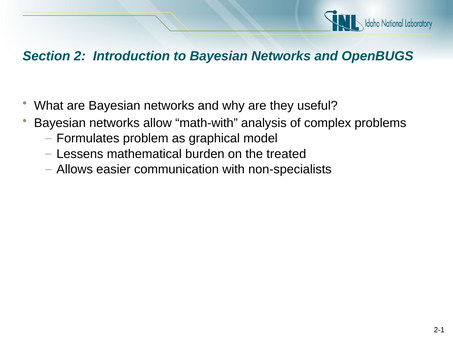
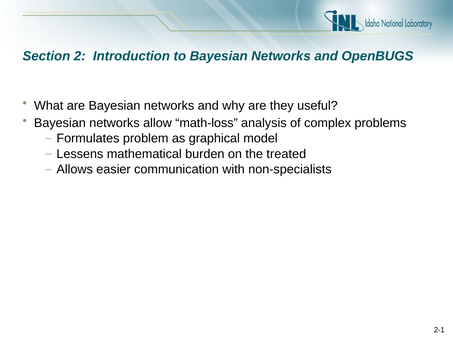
math-with: math-with -> math-loss
